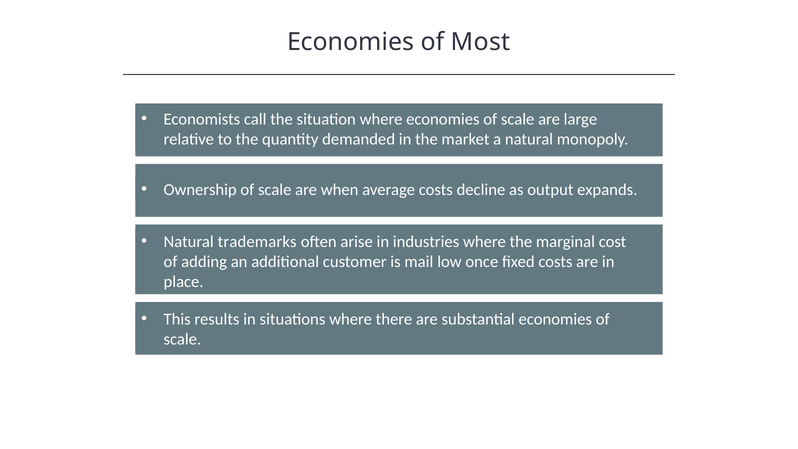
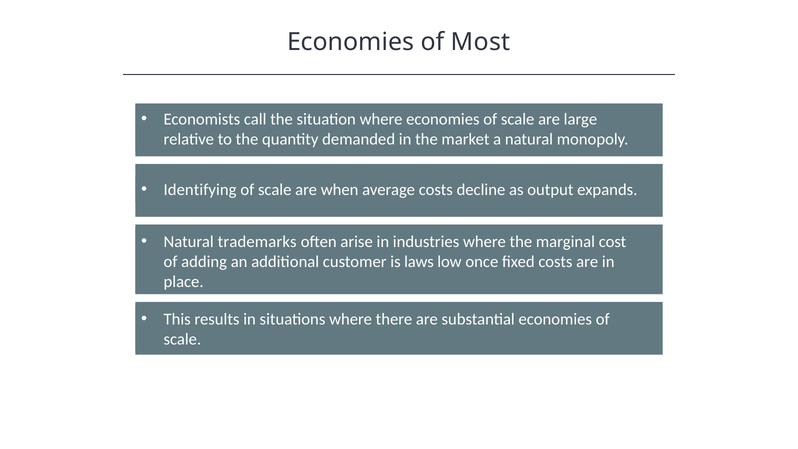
Ownership: Ownership -> Identifying
mail: mail -> laws
